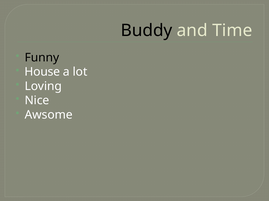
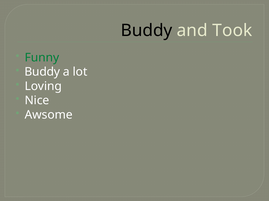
Time: Time -> Took
Funny colour: black -> green
House at (42, 72): House -> Buddy
